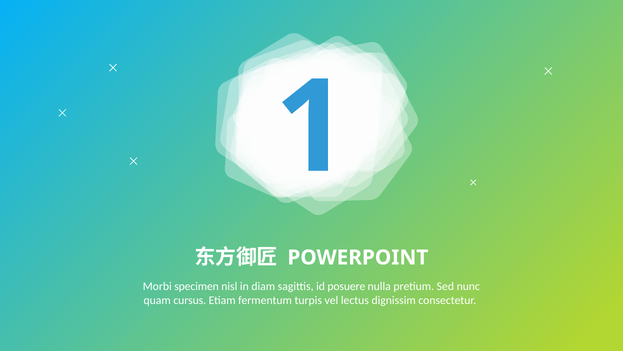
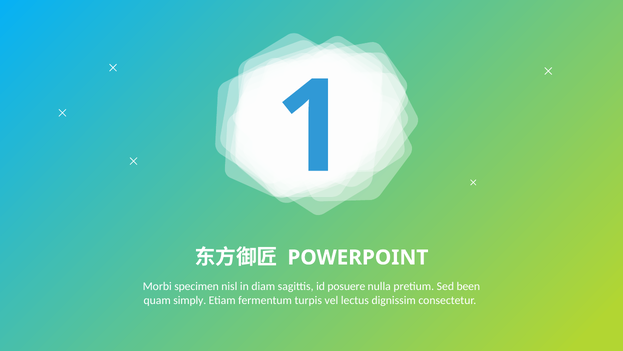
nunc: nunc -> been
cursus: cursus -> simply
